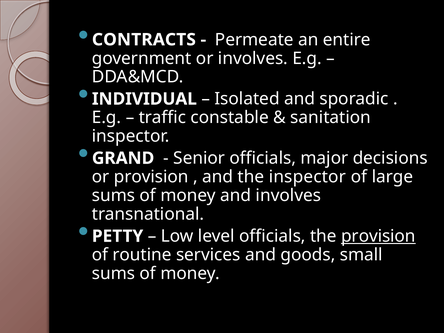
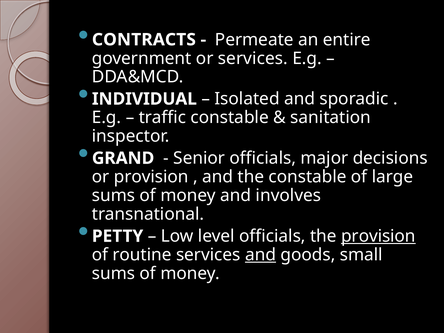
or involves: involves -> services
the inspector: inspector -> constable
and at (260, 255) underline: none -> present
